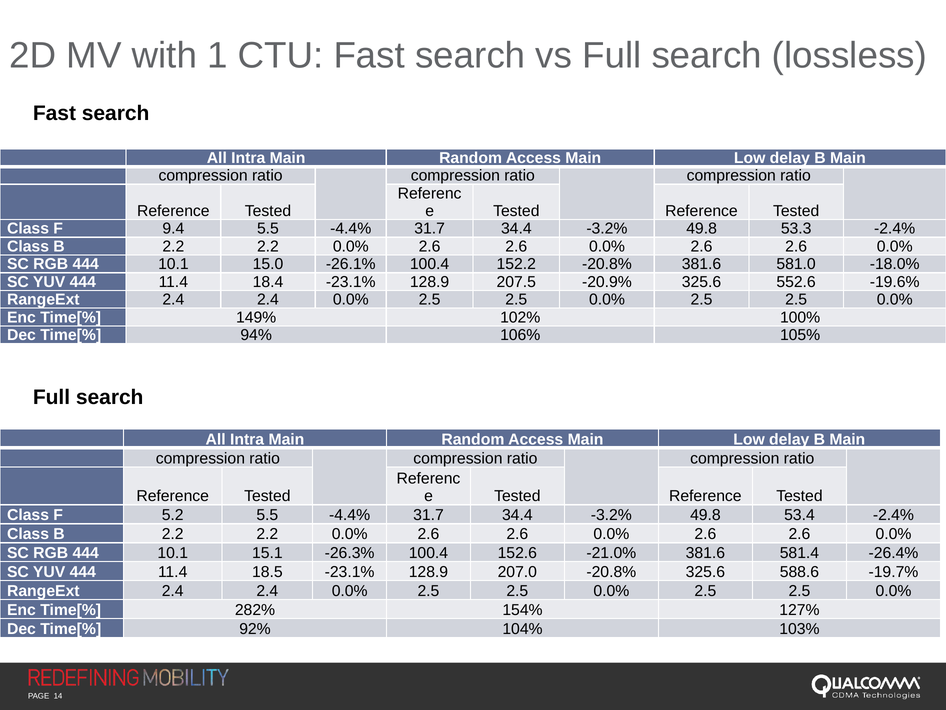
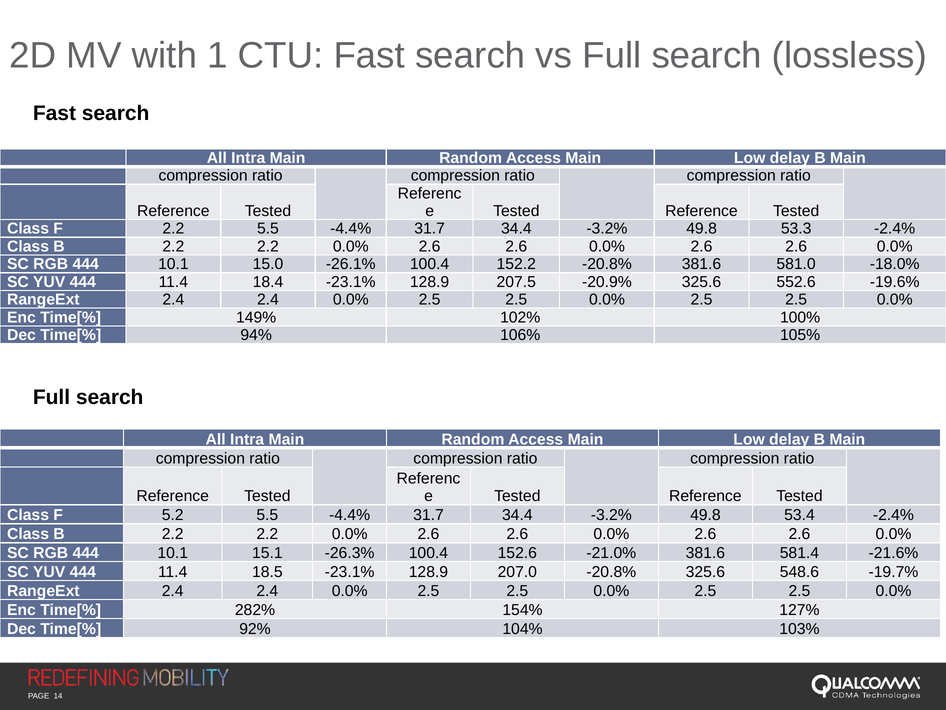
F 9.4: 9.4 -> 2.2
-26.4%: -26.4% -> -21.6%
588.6: 588.6 -> 548.6
